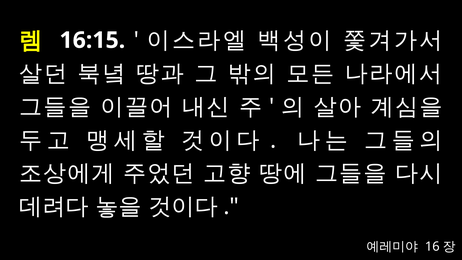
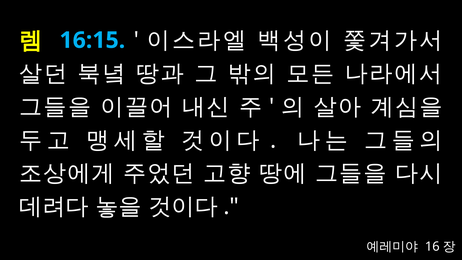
16:15 colour: white -> light blue
